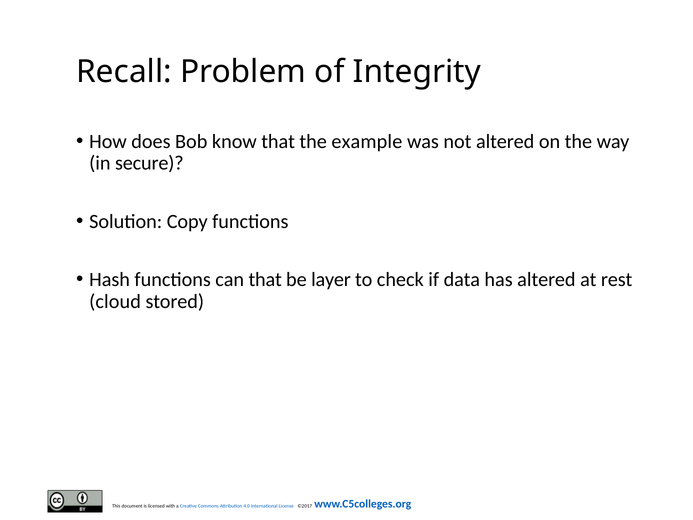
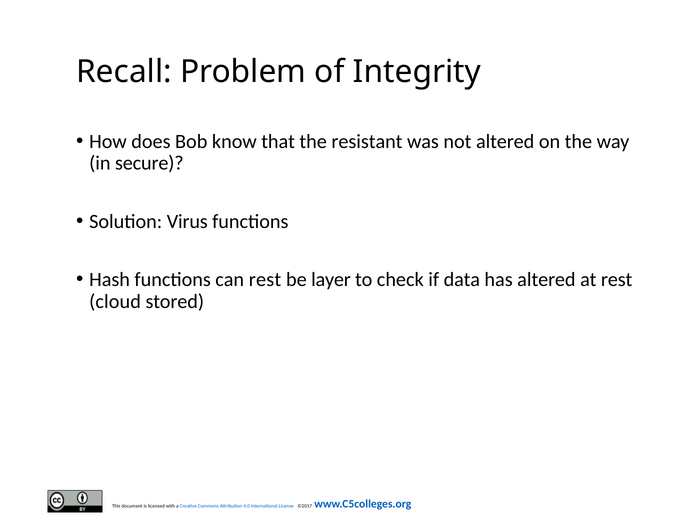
example: example -> resistant
Copy: Copy -> Virus
can that: that -> rest
